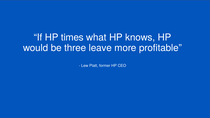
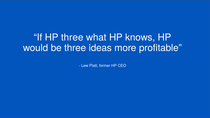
HP times: times -> three
leave: leave -> ideas
